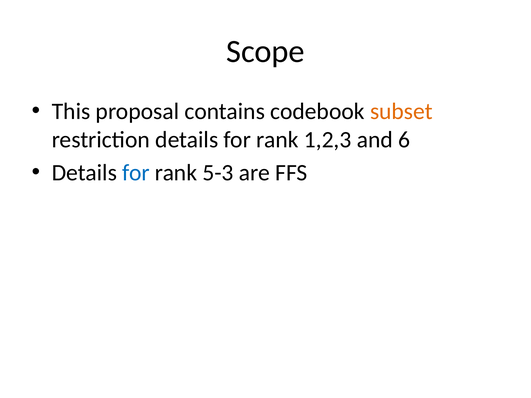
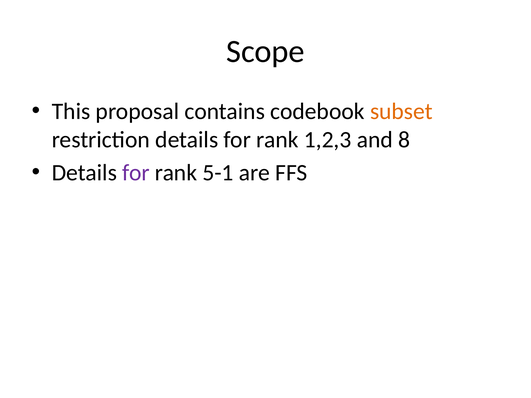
6: 6 -> 8
for at (136, 173) colour: blue -> purple
5-3: 5-3 -> 5-1
